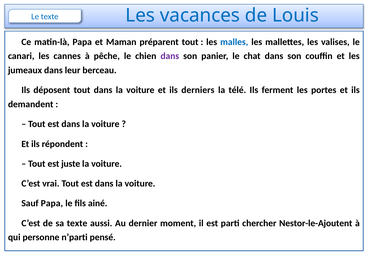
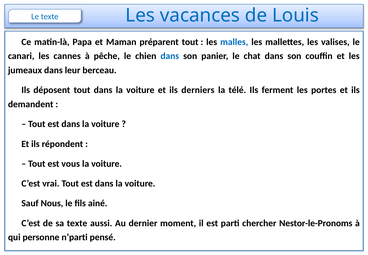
dans at (170, 56) colour: purple -> blue
juste: juste -> vous
Sauf Papa: Papa -> Nous
Nestor-le-Ajoutent: Nestor-le-Ajoutent -> Nestor-le-Pronoms
